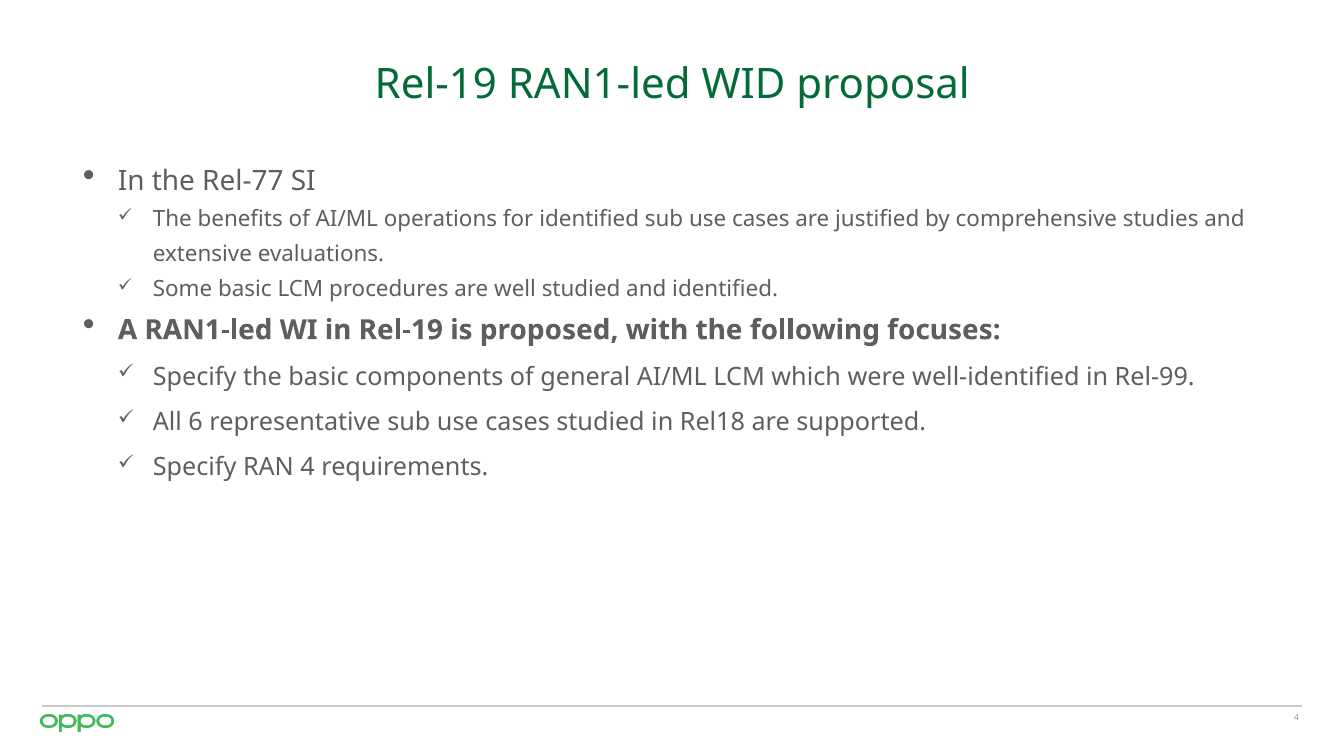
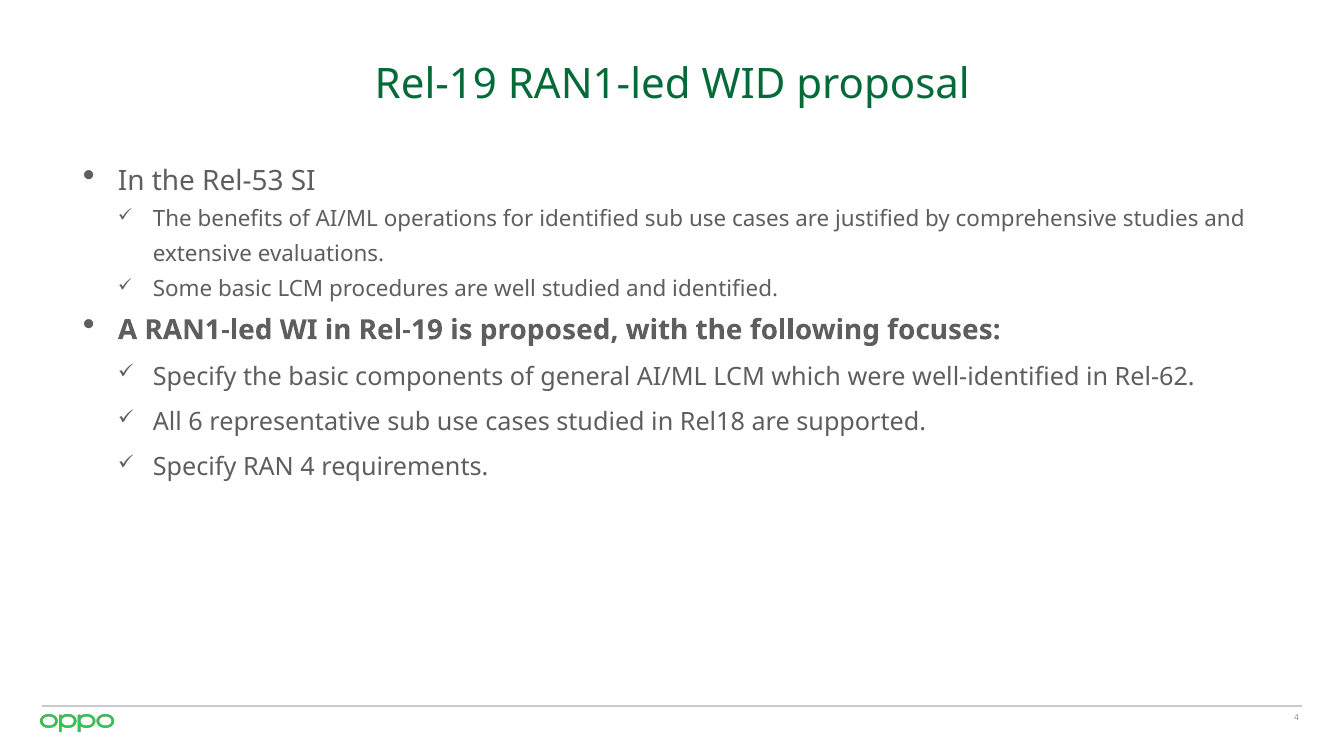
Rel-77: Rel-77 -> Rel-53
Rel-99: Rel-99 -> Rel-62
